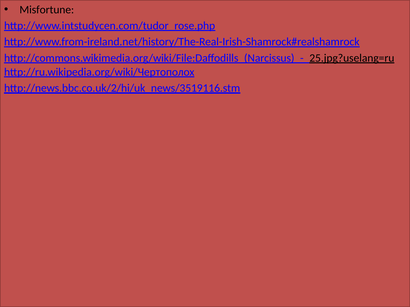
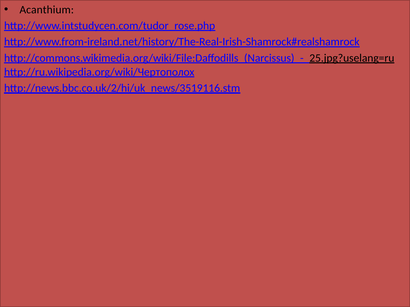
Misfortune: Misfortune -> Acanthium
